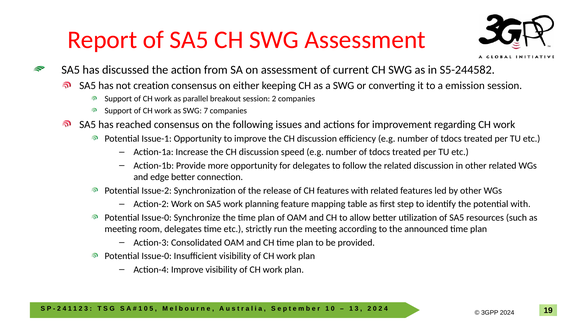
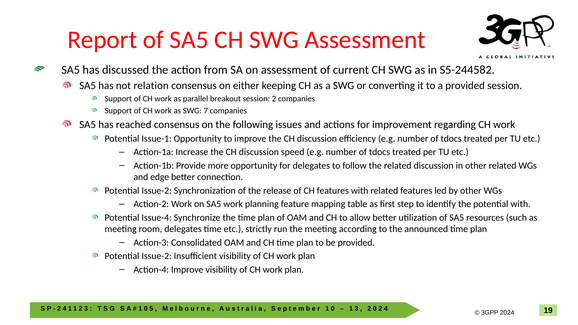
creation: creation -> relation
a emission: emission -> provided
Issue-0 at (157, 218): Issue-0 -> Issue-4
Issue-0 at (157, 256): Issue-0 -> Issue-2
